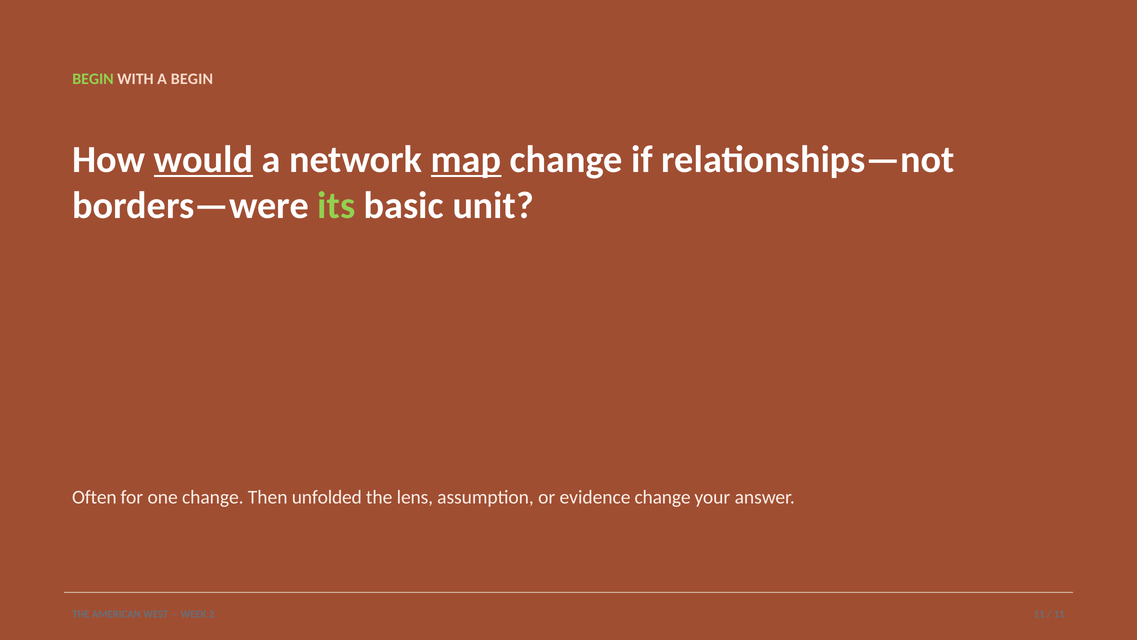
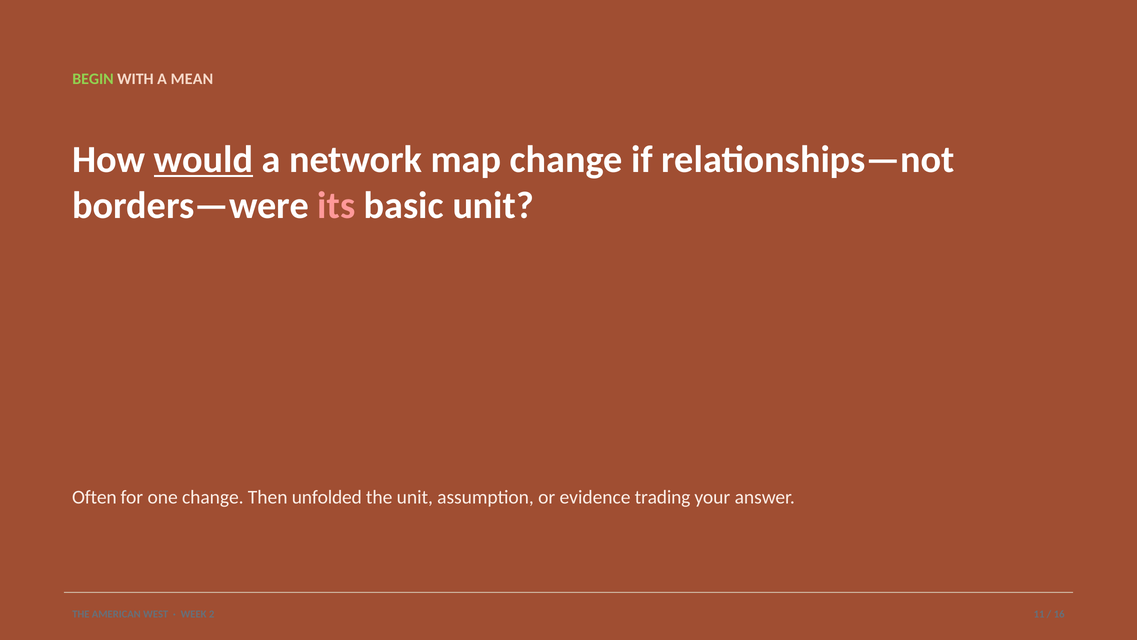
A BEGIN: BEGIN -> MEAN
map underline: present -> none
its colour: light green -> pink
the lens: lens -> unit
evidence change: change -> trading
11 at (1059, 614): 11 -> 16
